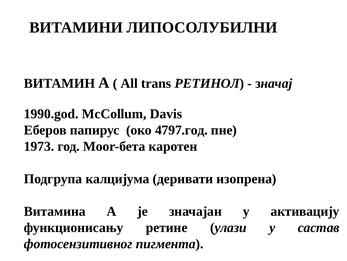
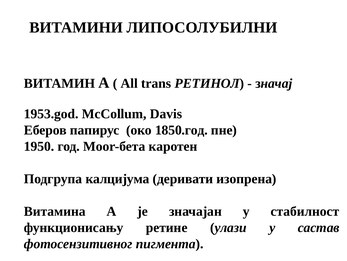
1990.god: 1990.god -> 1953.god
4797.год: 4797.год -> 1850.год
1973: 1973 -> 1950
активацију: активацију -> стабилност
